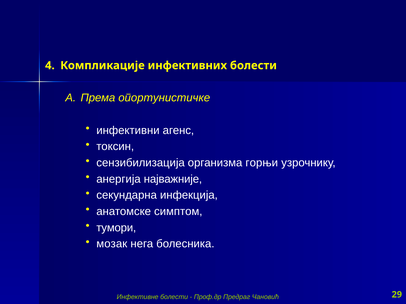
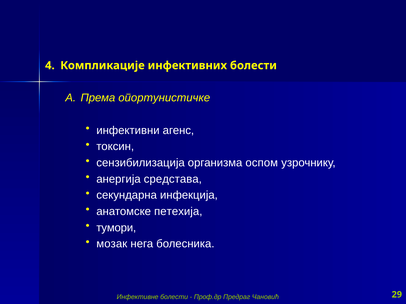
горњи: горњи -> оспом
најважније: најважније -> средстава
симптом: симптом -> петехија
